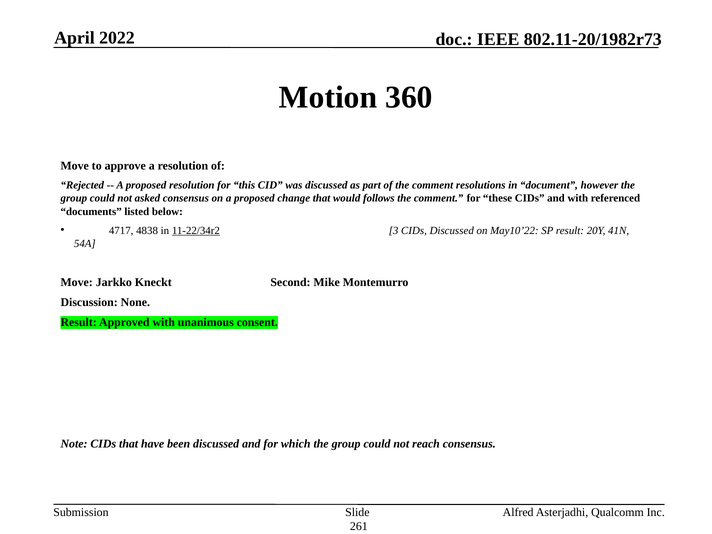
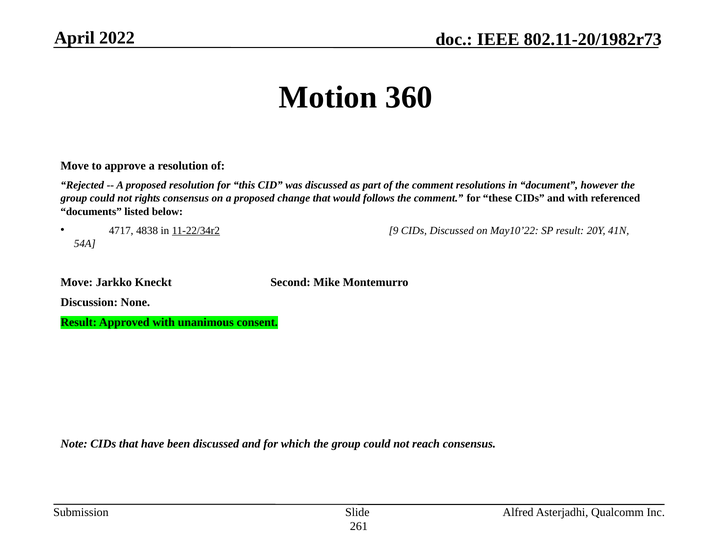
asked: asked -> rights
3: 3 -> 9
